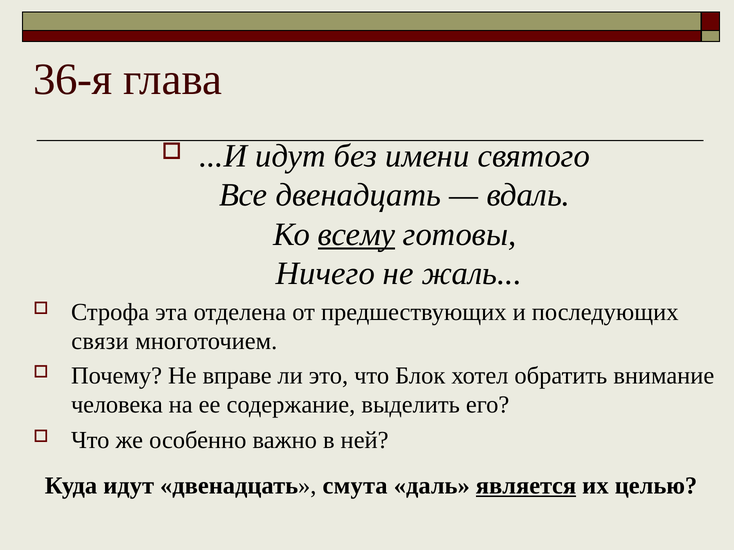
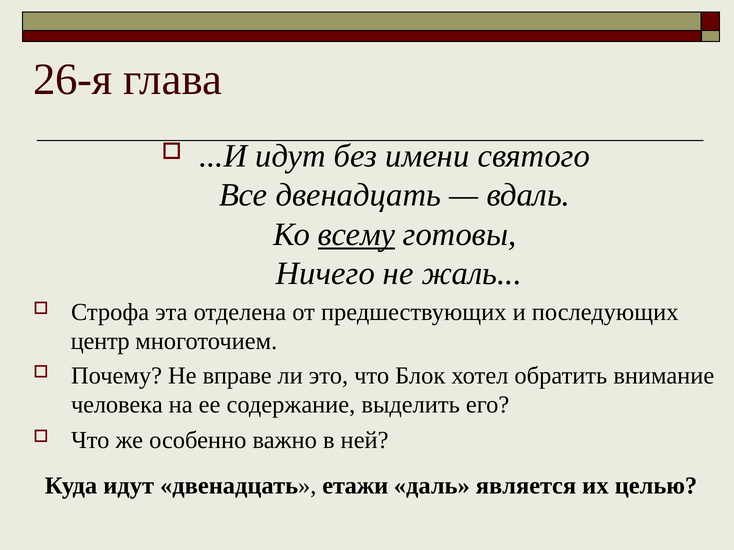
36-я: 36-я -> 26-я
связи: связи -> центр
смута: смута -> етажи
является underline: present -> none
